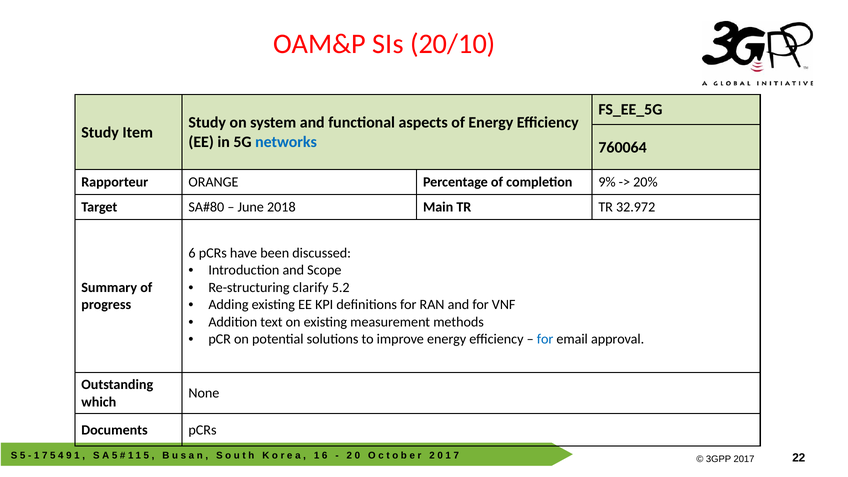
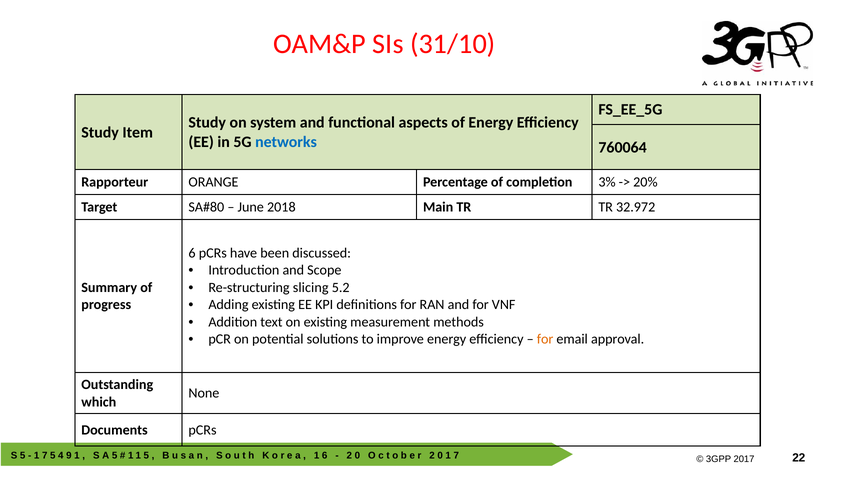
20/10: 20/10 -> 31/10
9%: 9% -> 3%
clarify: clarify -> slicing
for at (545, 339) colour: blue -> orange
